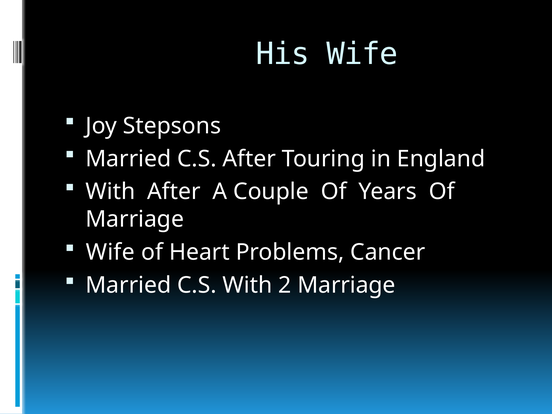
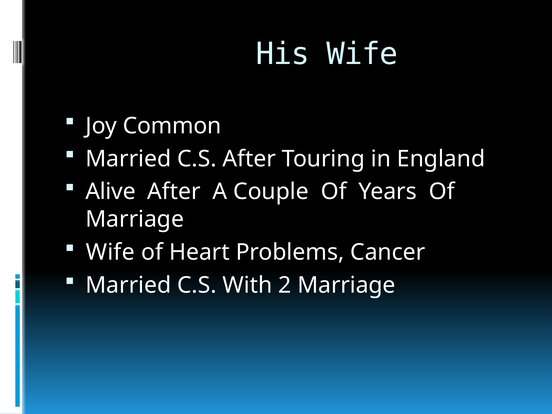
Stepsons: Stepsons -> Common
With at (110, 192): With -> Alive
